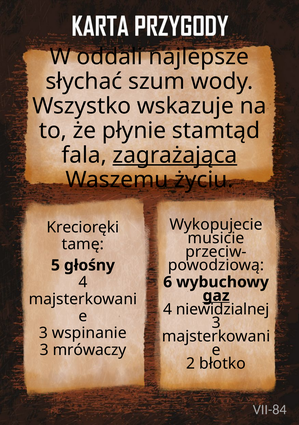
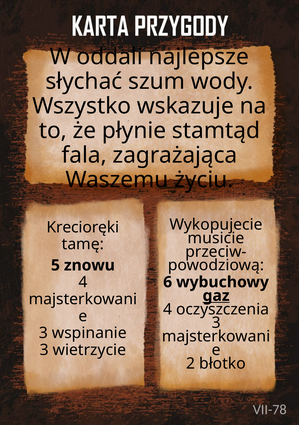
zagrażająca underline: present -> none
głośny: głośny -> znowu
niewidzialnej: niewidzialnej -> oczyszczenia
mrówaczy: mrówaczy -> wietrzycie
VII-84: VII-84 -> VII-78
